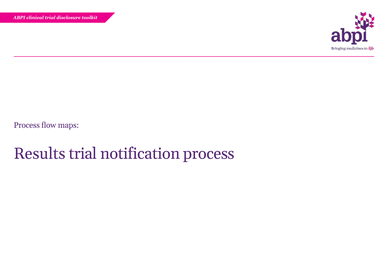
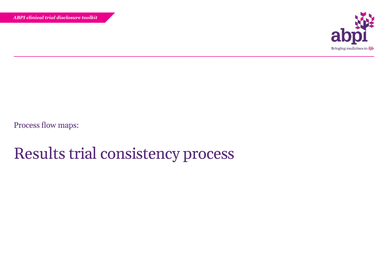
notification: notification -> consistency
